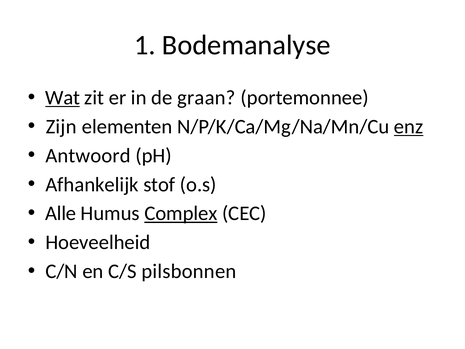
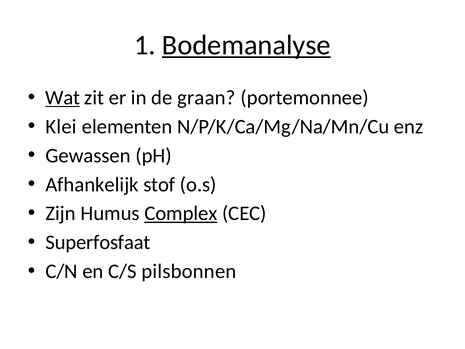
Bodemanalyse underline: none -> present
Zijn: Zijn -> Klei
enz underline: present -> none
Antwoord: Antwoord -> Gewassen
Alle: Alle -> Zijn
Hoeveelheid: Hoeveelheid -> Superfosfaat
